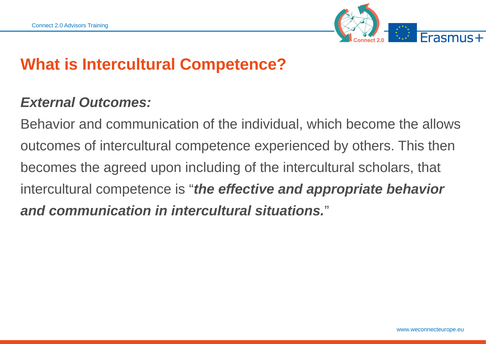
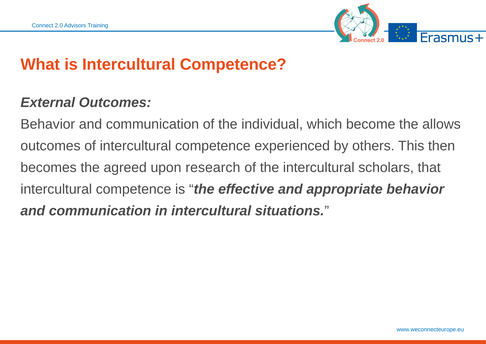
including: including -> research
